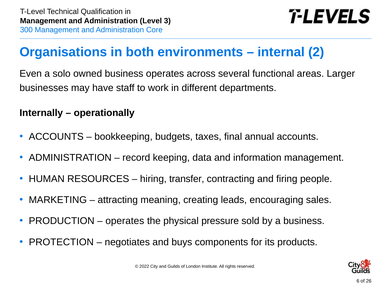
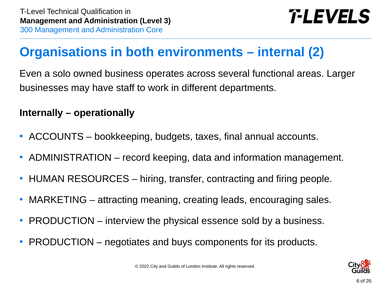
operates at (125, 220): operates -> interview
pressure: pressure -> essence
PROTECTION at (61, 241): PROTECTION -> PRODUCTION
